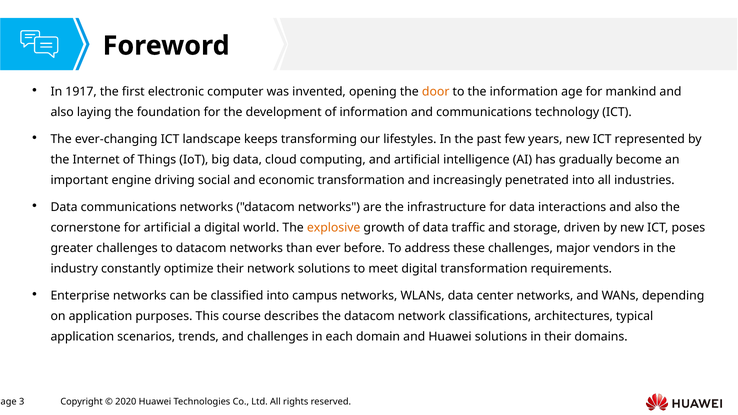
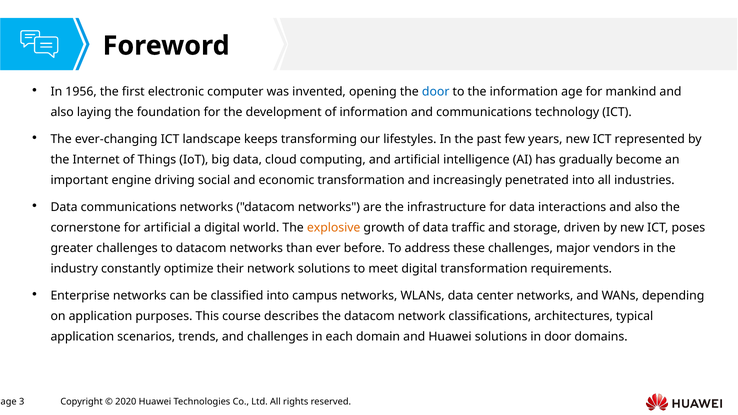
1917: 1917 -> 1956
door at (436, 92) colour: orange -> blue
in their: their -> door
